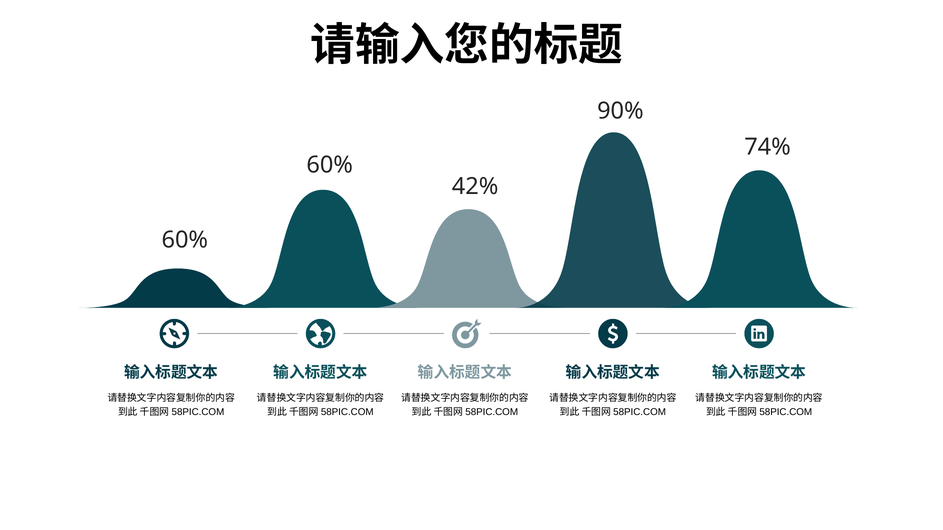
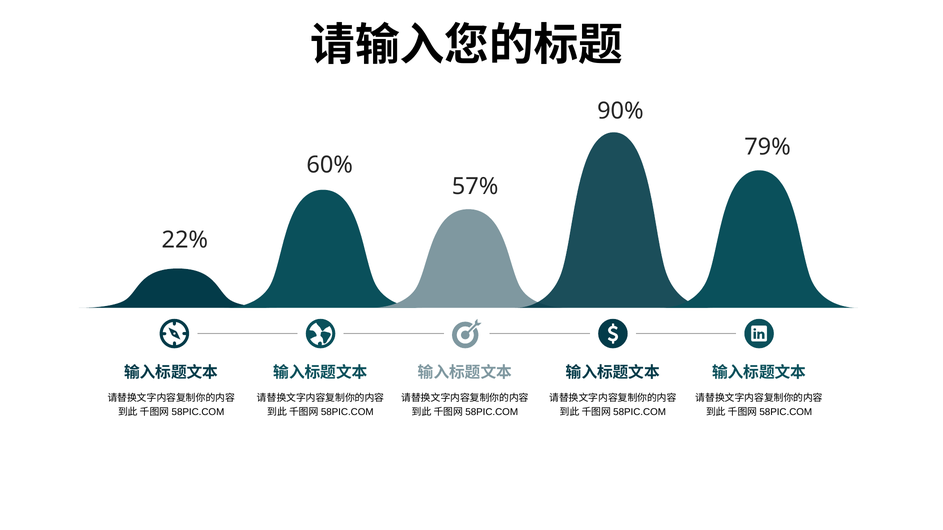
74%: 74% -> 79%
42%: 42% -> 57%
60% at (185, 240): 60% -> 22%
